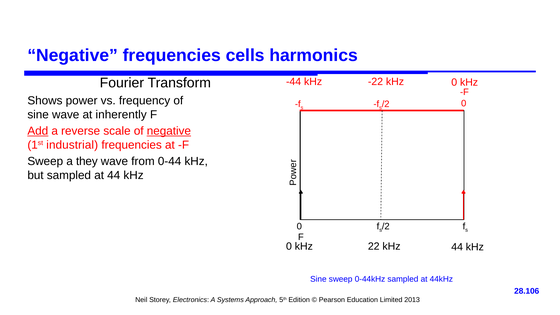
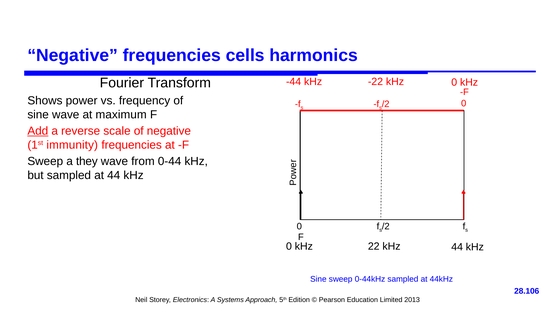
inherently: inherently -> maximum
negative at (169, 131) underline: present -> none
industrial: industrial -> immunity
